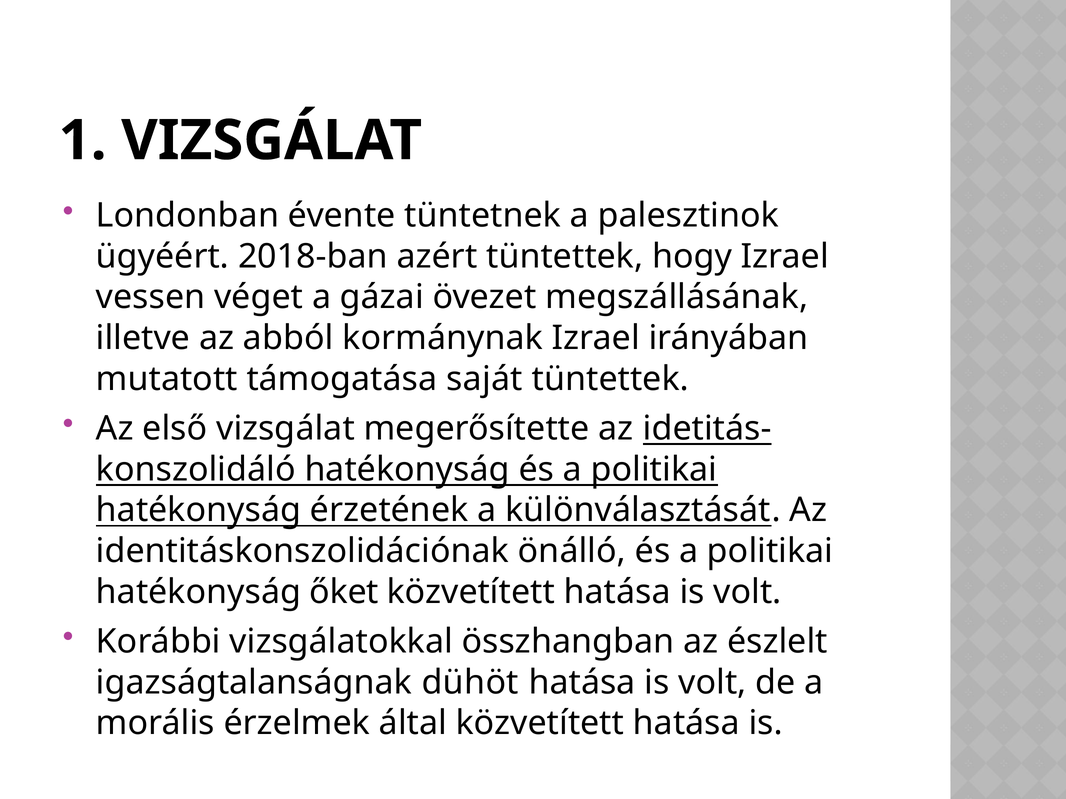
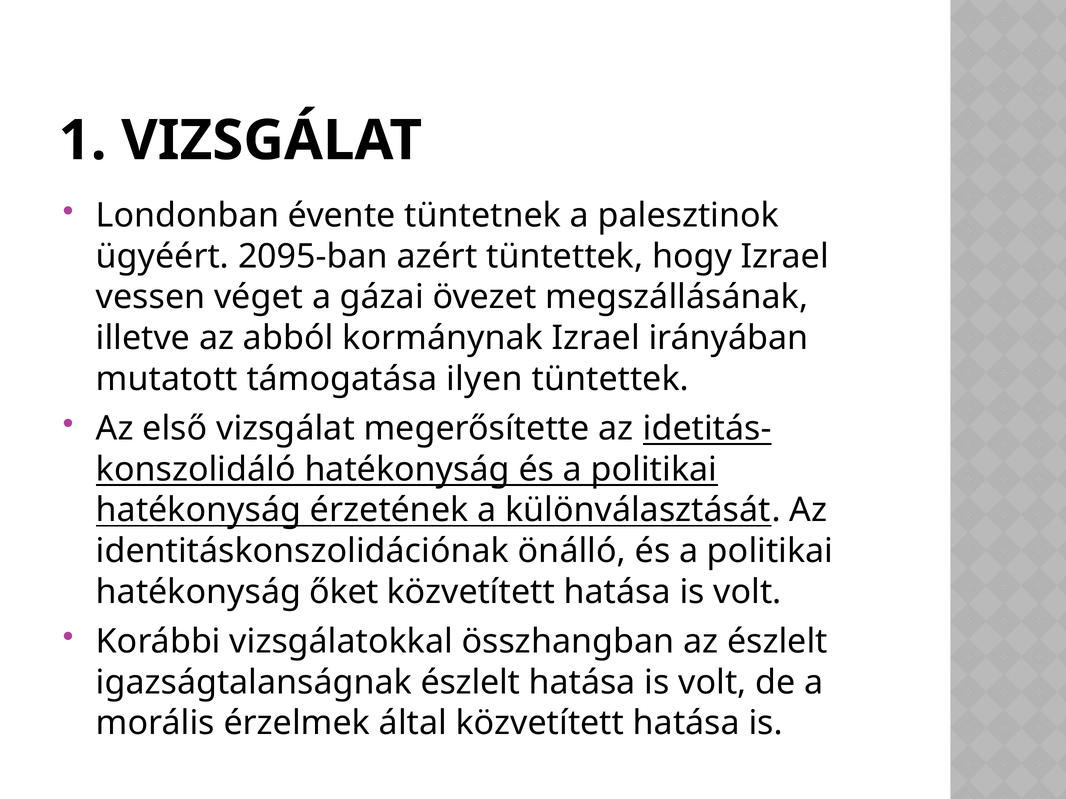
2018-ban: 2018-ban -> 2095-ban
saját: saját -> ilyen
igazságtalanságnak dühöt: dühöt -> észlelt
